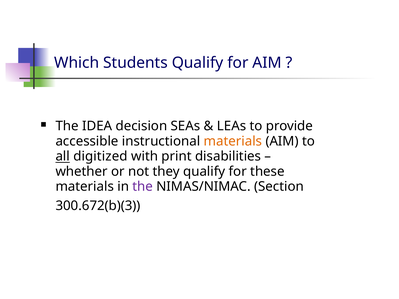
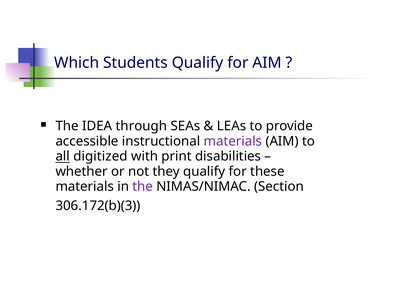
decision: decision -> through
materials at (233, 141) colour: orange -> purple
300.672(b)(3: 300.672(b)(3 -> 306.172(b)(3
